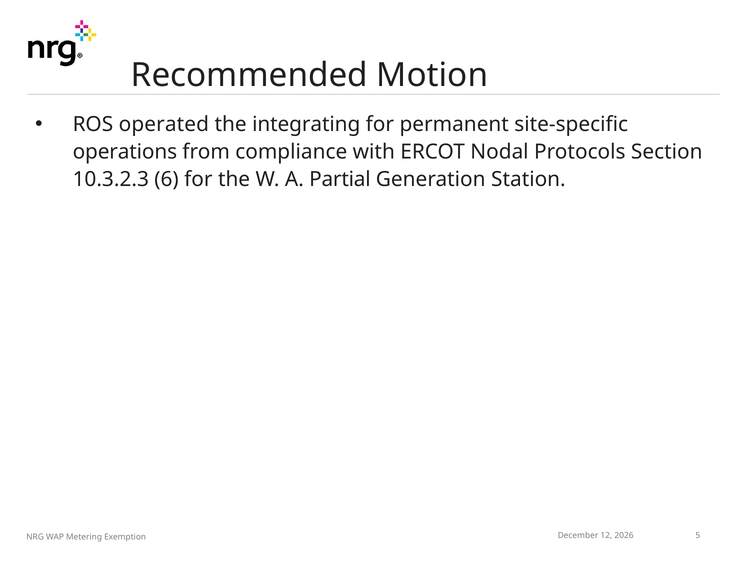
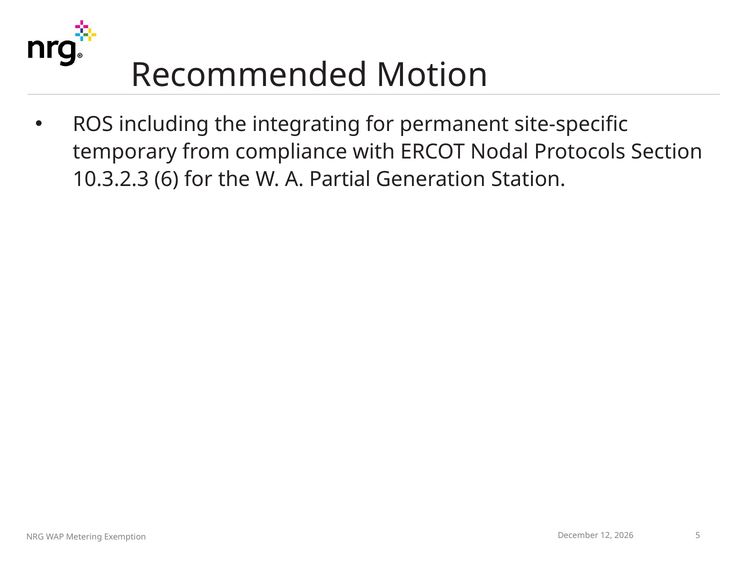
operated: operated -> including
operations: operations -> temporary
